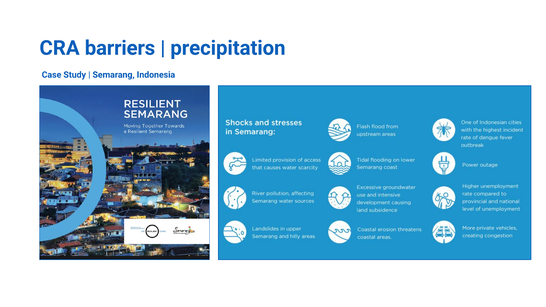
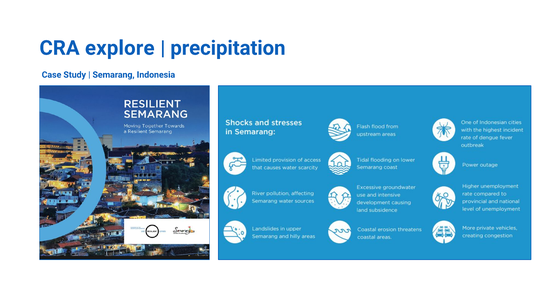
barriers: barriers -> explore
